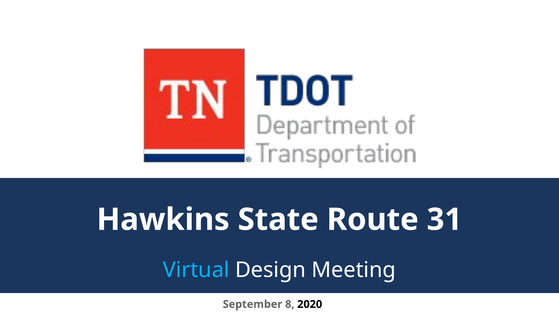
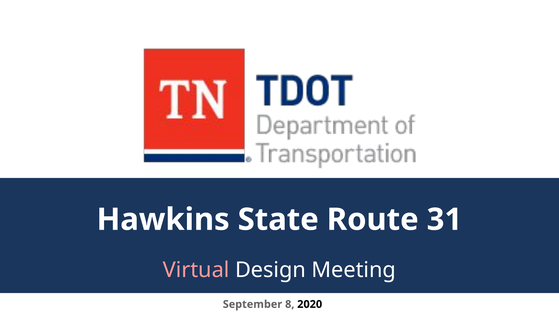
Virtual colour: light blue -> pink
